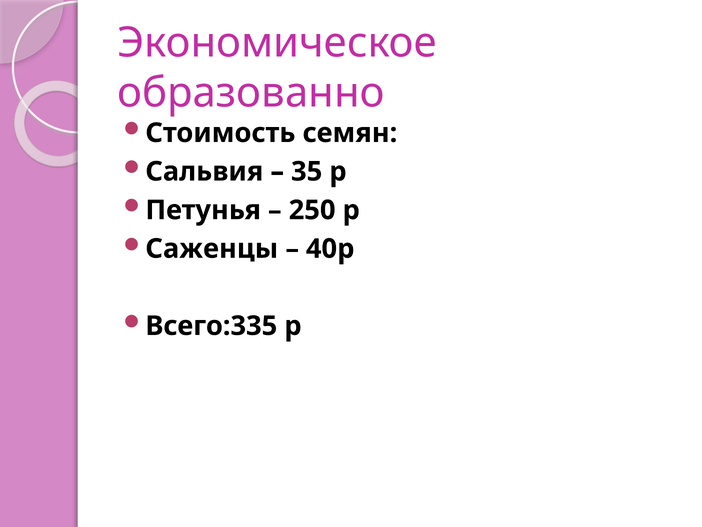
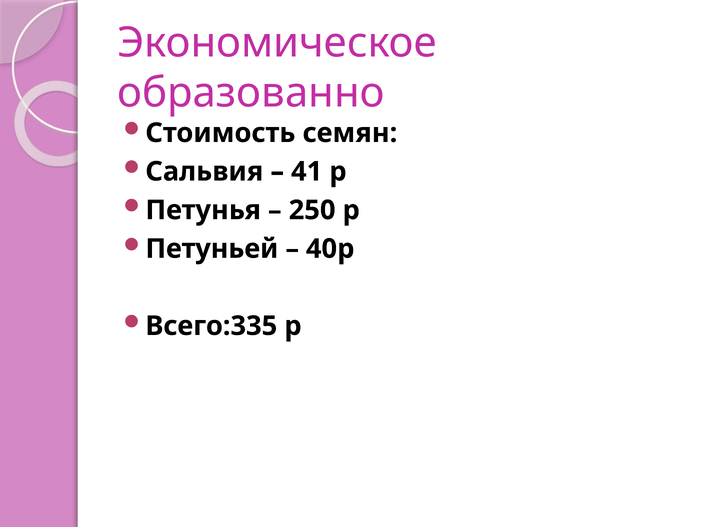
35: 35 -> 41
Саженцы: Саженцы -> Петуньей
